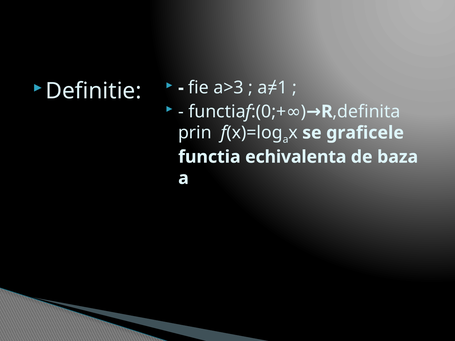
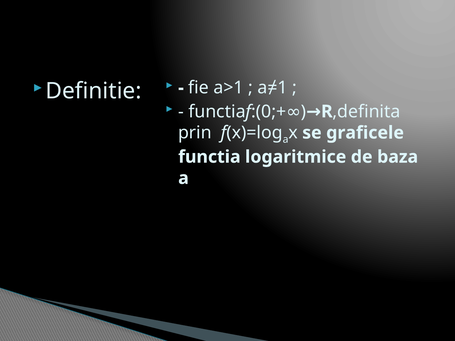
a>3: a>3 -> a>1
echivalenta: echivalenta -> logaritmice
